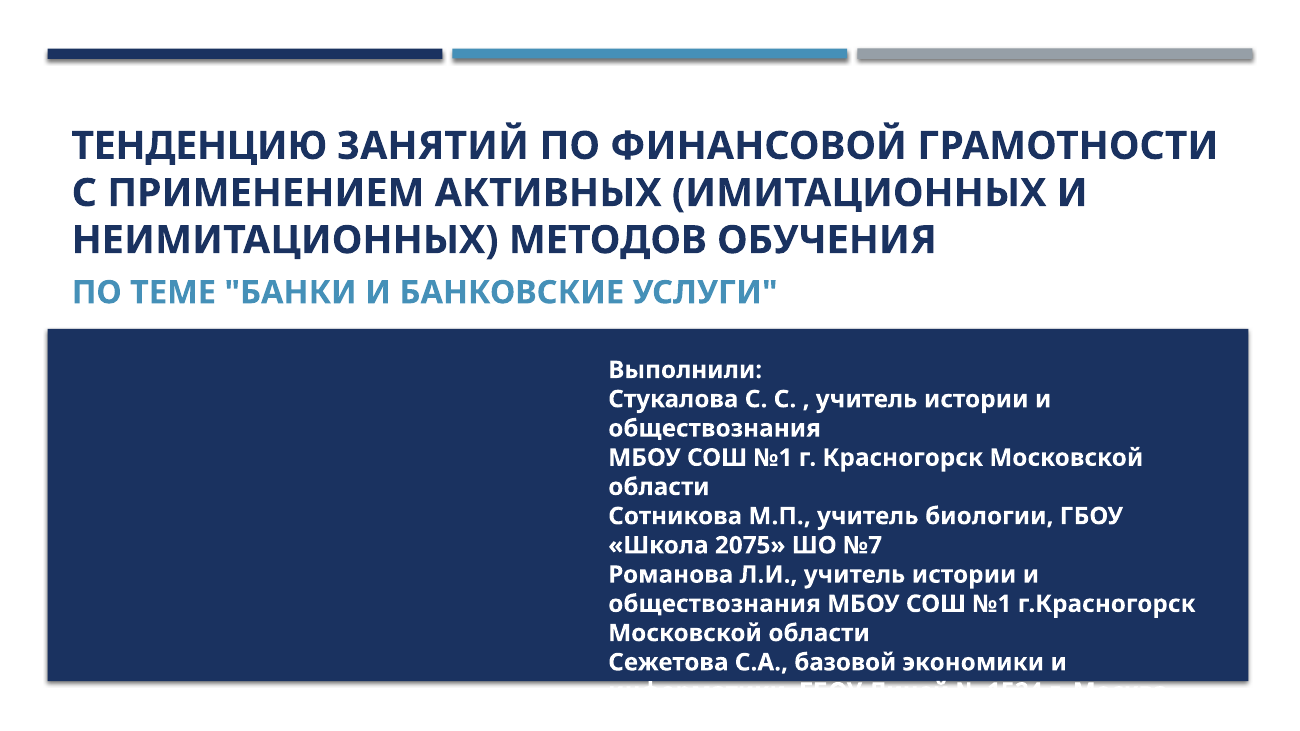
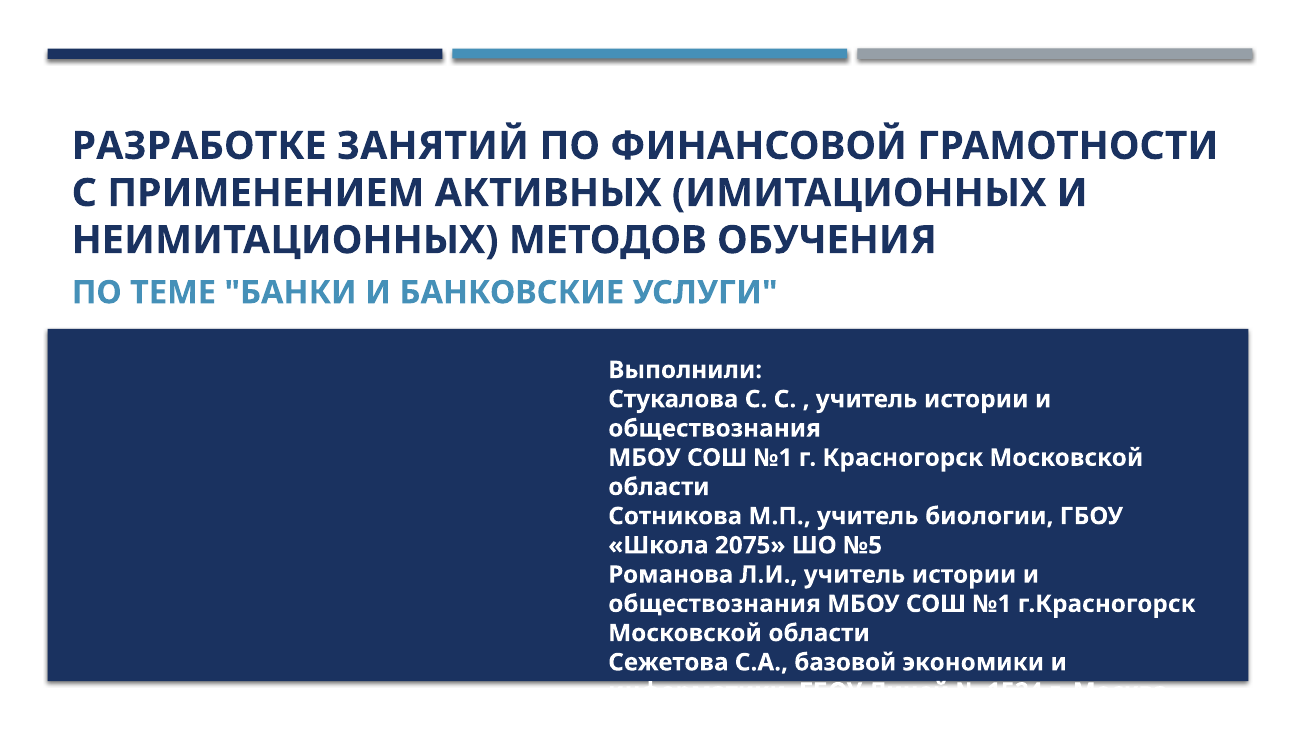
ТЕНДЕНЦИЮ: ТЕНДЕНЦИЮ -> РАЗРАБОТКЕ
№7: №7 -> №5
